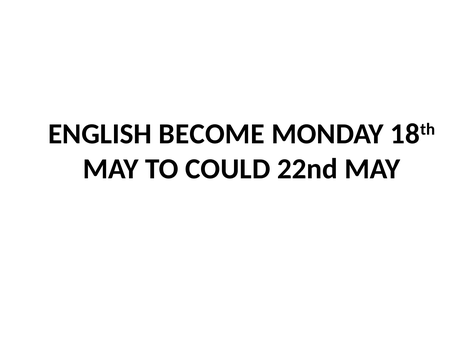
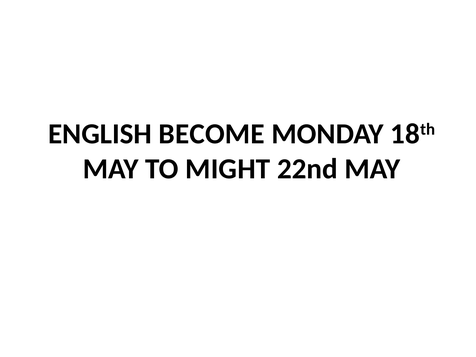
COULD: COULD -> MIGHT
